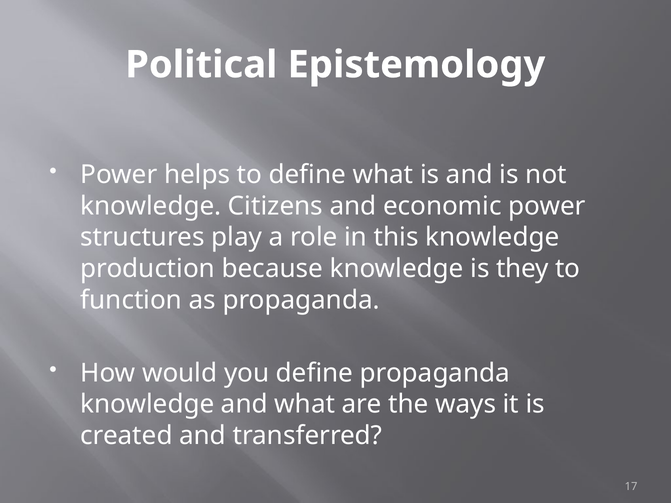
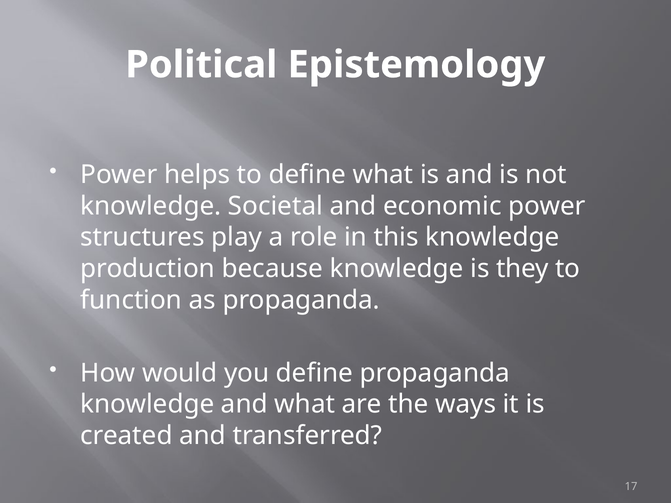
Citizens: Citizens -> Societal
